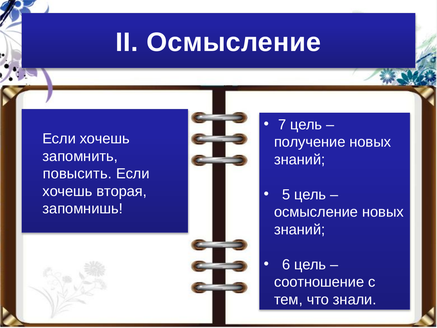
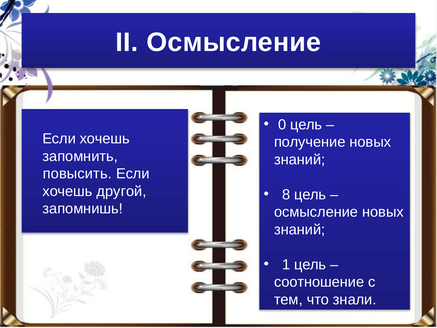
7: 7 -> 0
вторая: вторая -> другой
5: 5 -> 8
6: 6 -> 1
